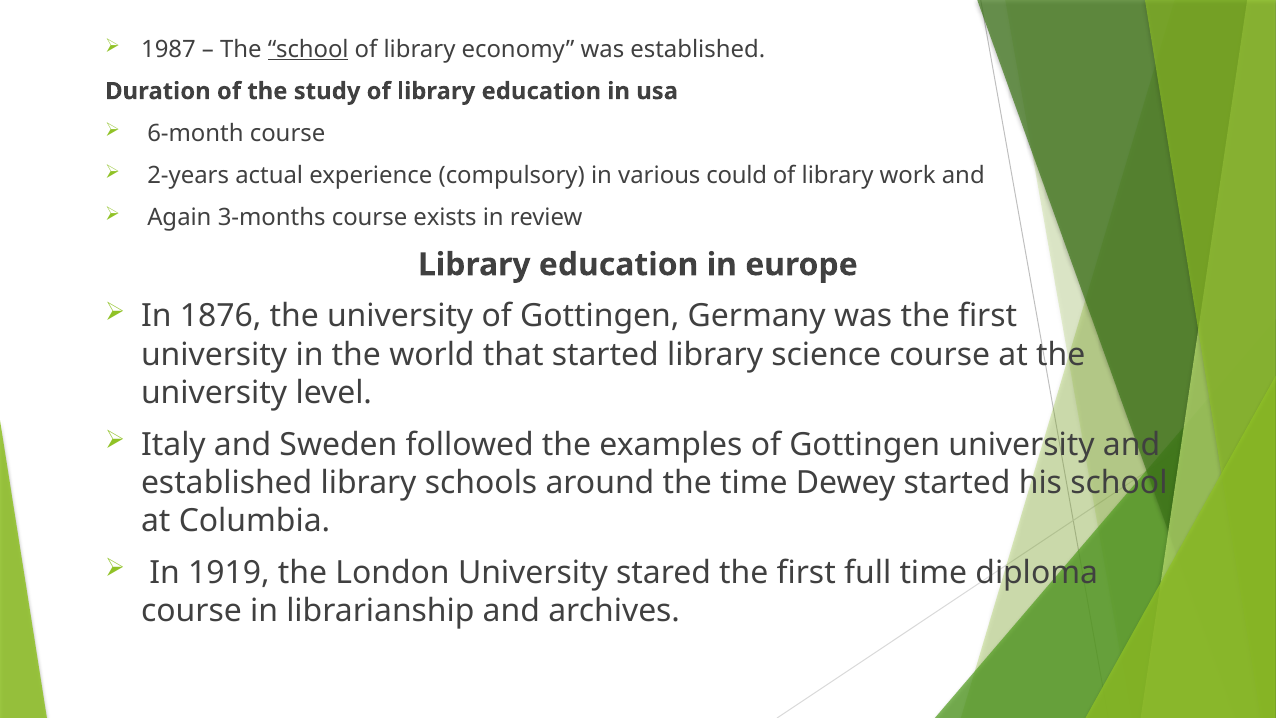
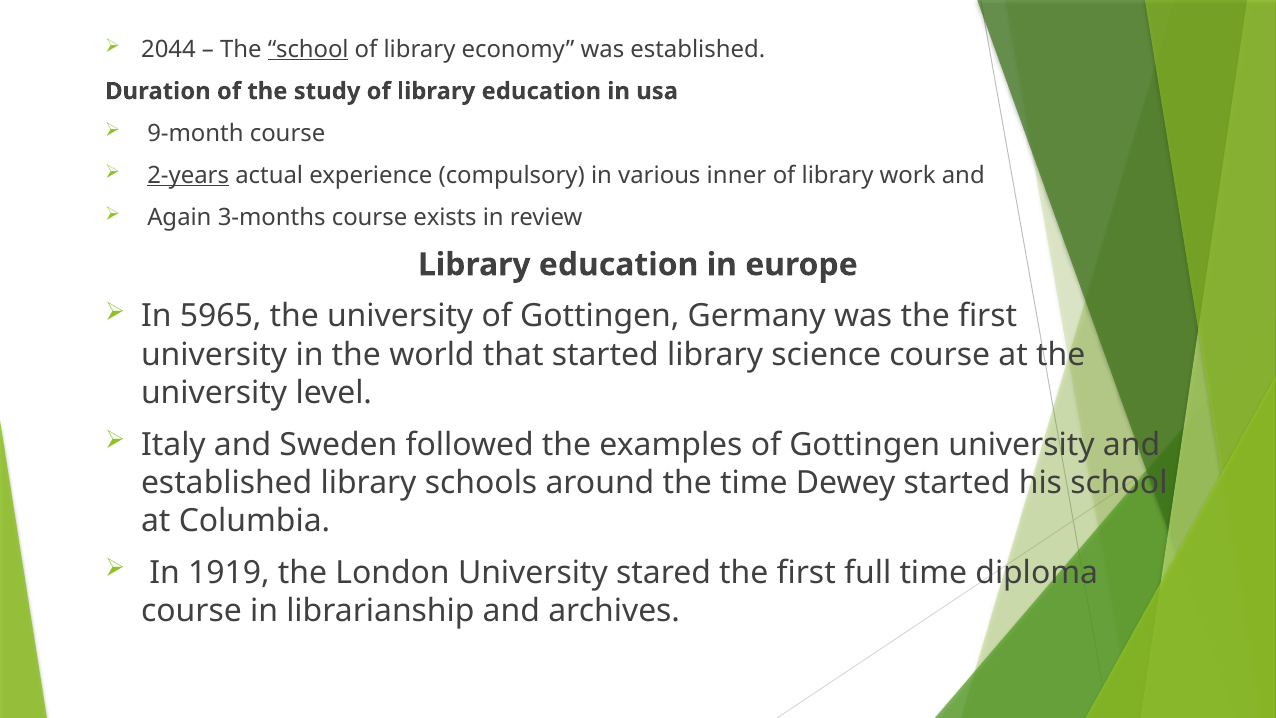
1987: 1987 -> 2044
6-month: 6-month -> 9-month
2-years underline: none -> present
could: could -> inner
1876: 1876 -> 5965
